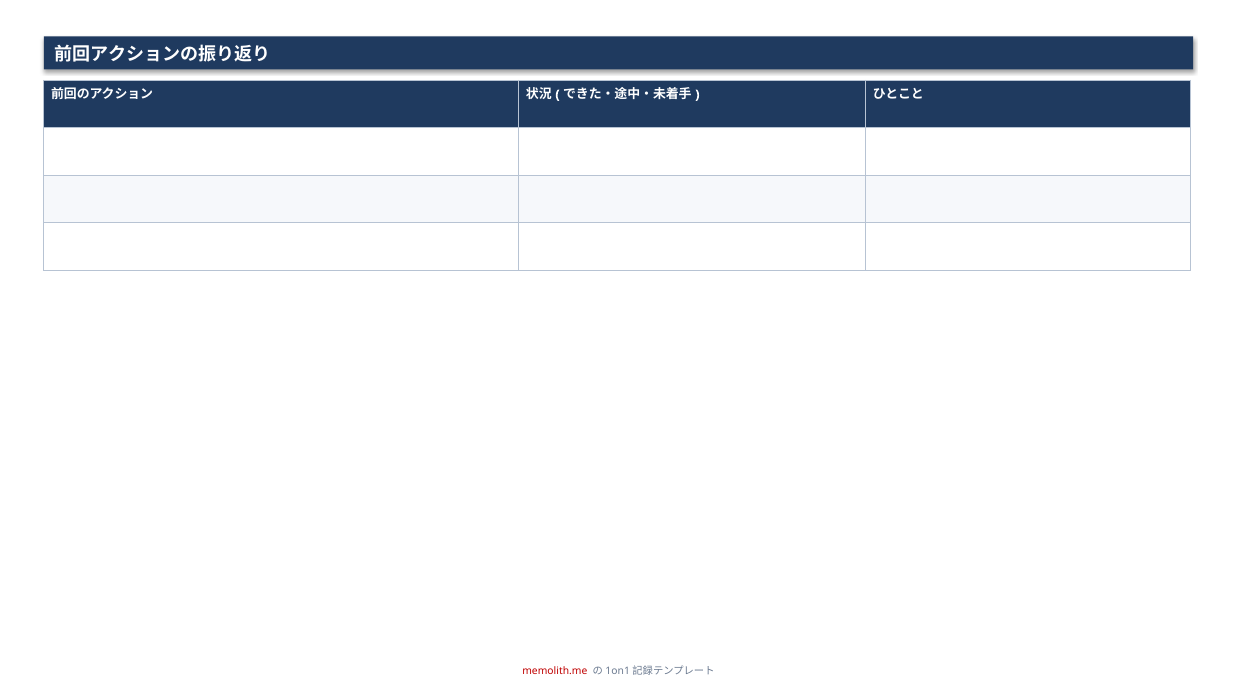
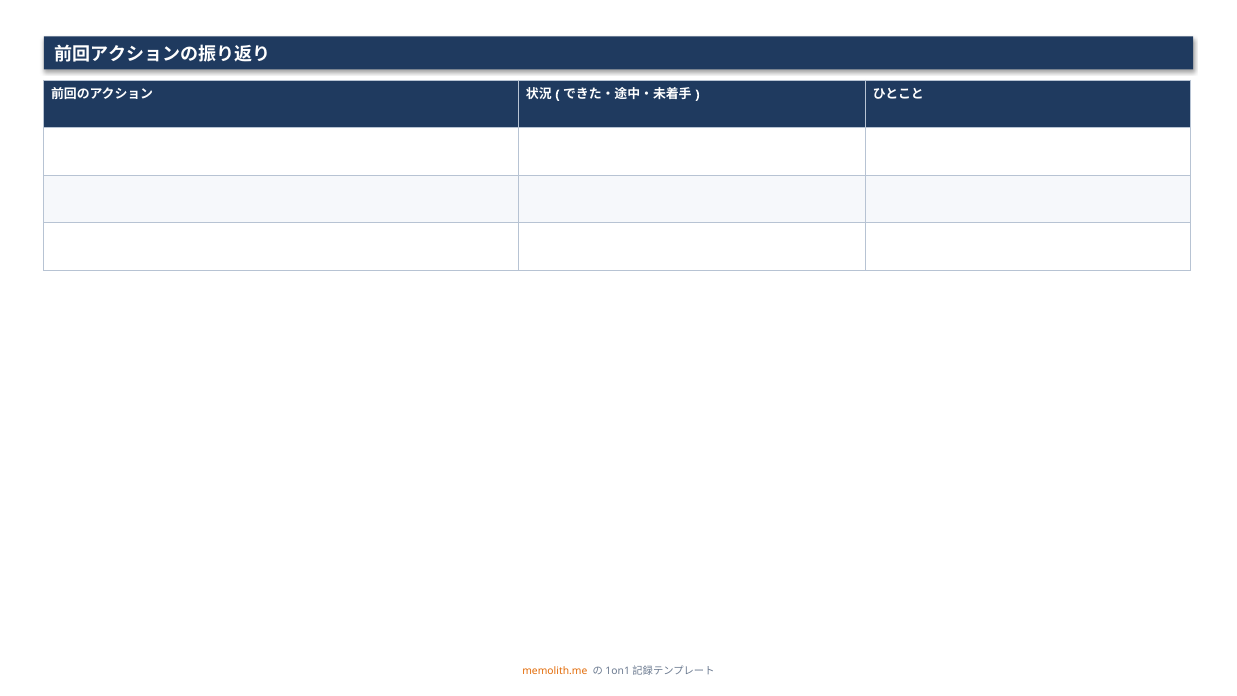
memolith.me colour: red -> orange
